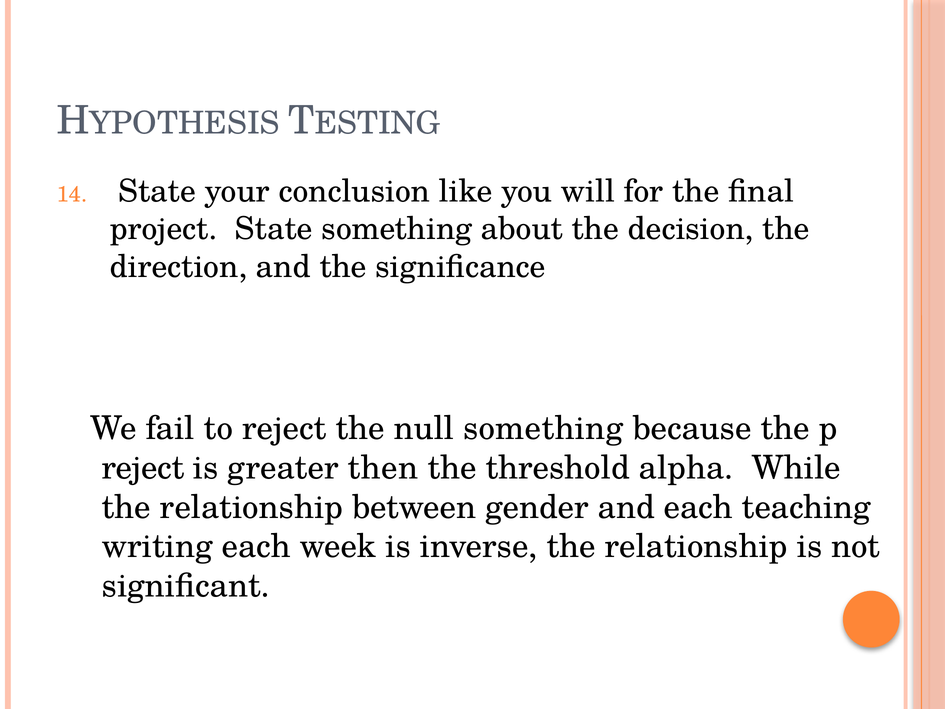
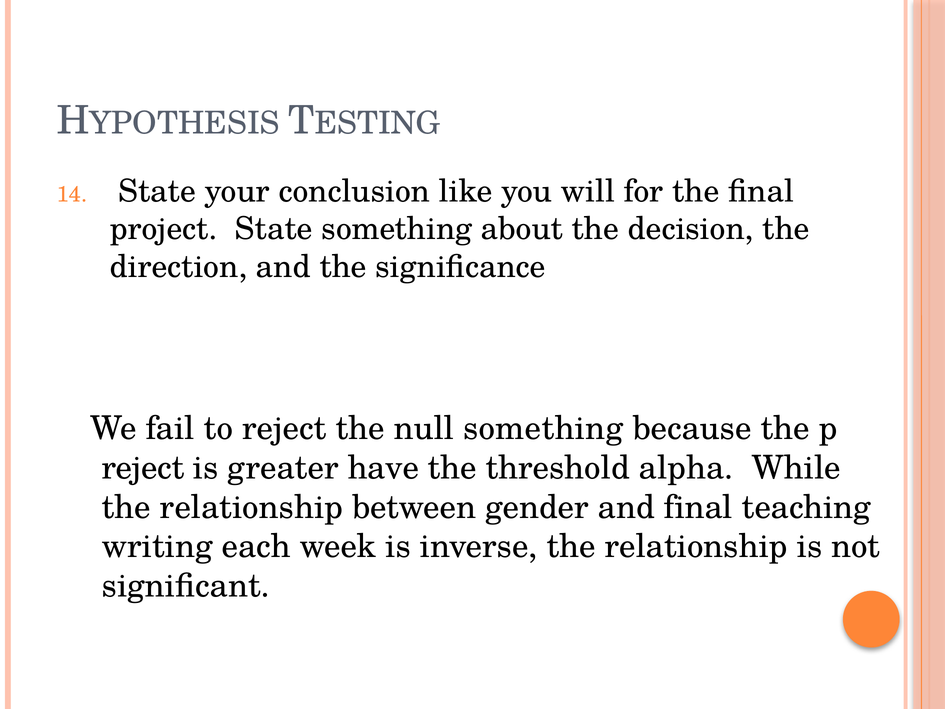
then: then -> have
and each: each -> final
